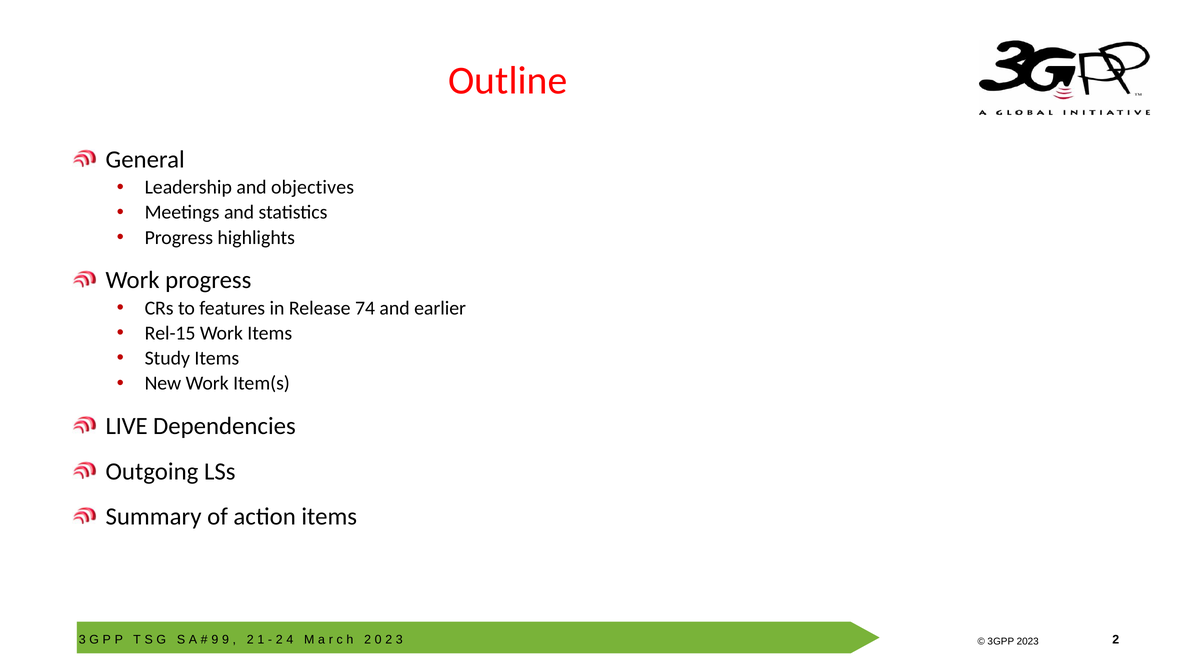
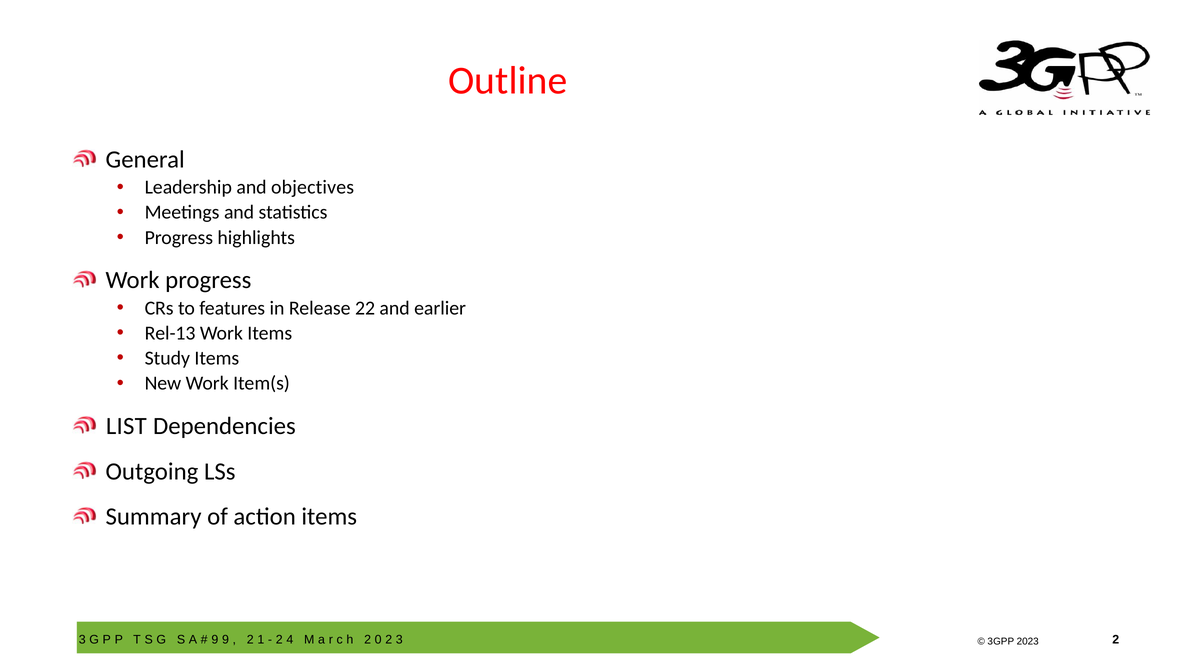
74: 74 -> 22
Rel-15: Rel-15 -> Rel-13
LIVE: LIVE -> LIST
